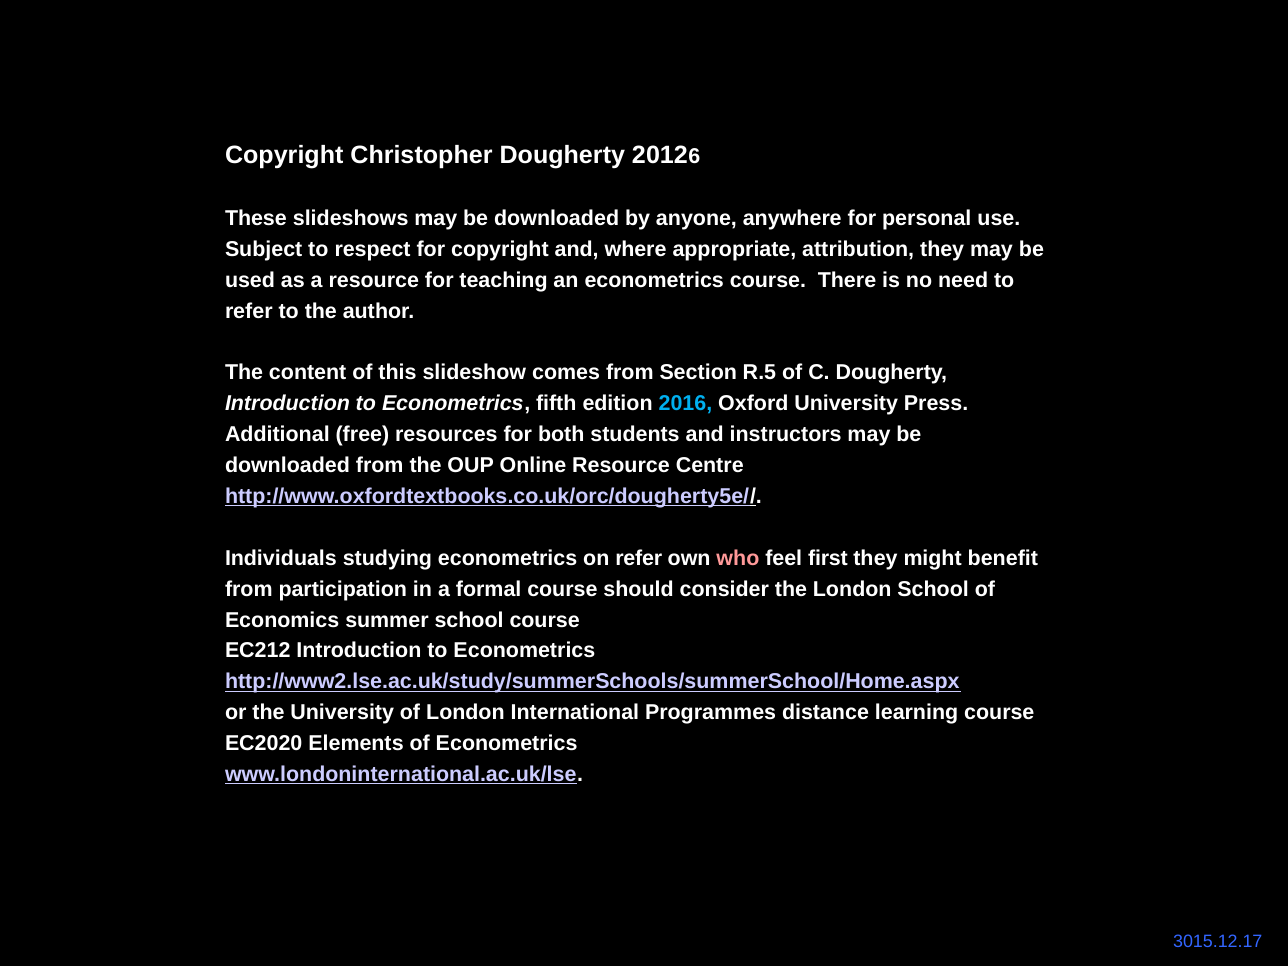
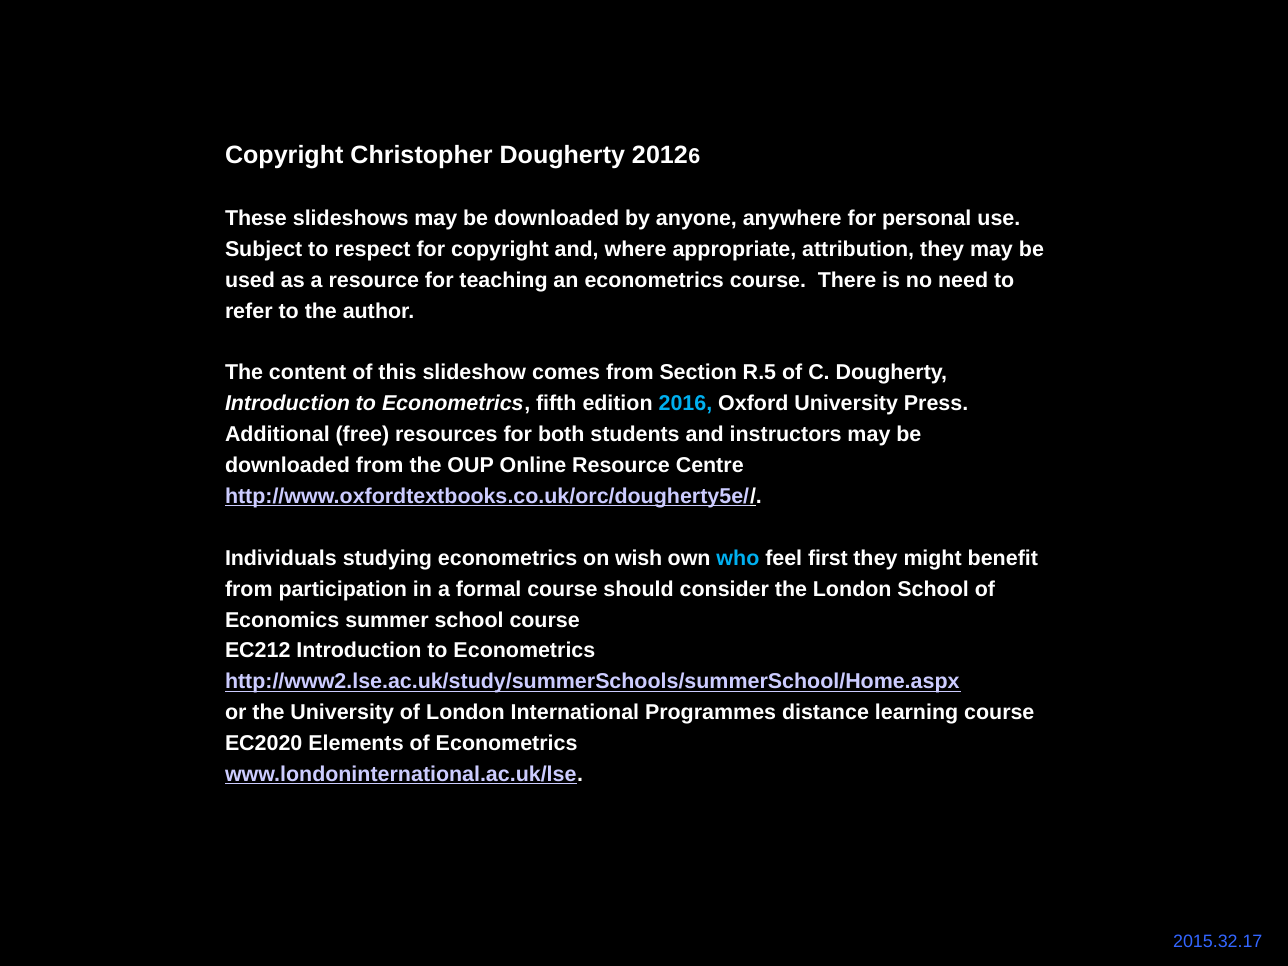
on refer: refer -> wish
who colour: pink -> light blue
3015.12.17: 3015.12.17 -> 2015.32.17
